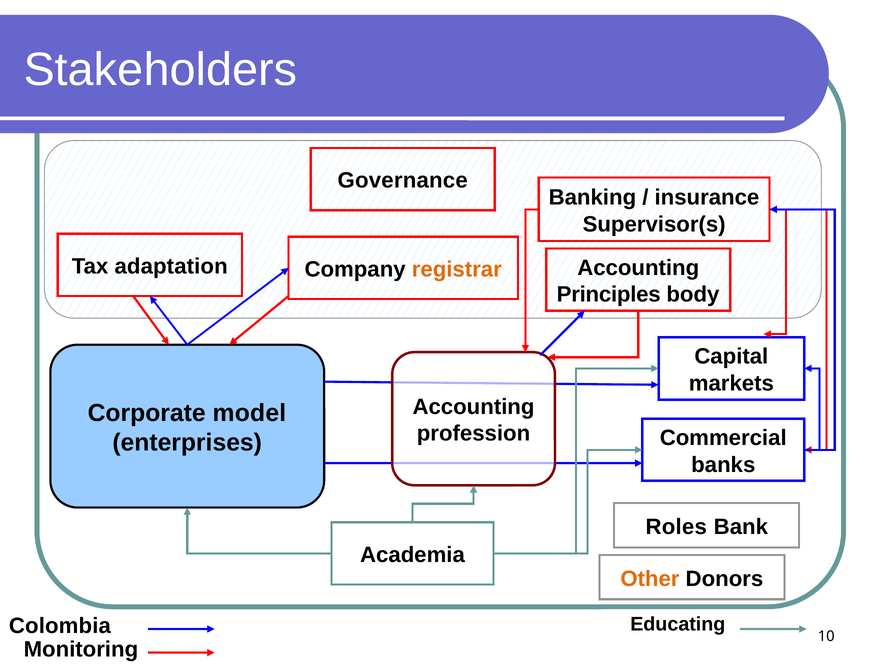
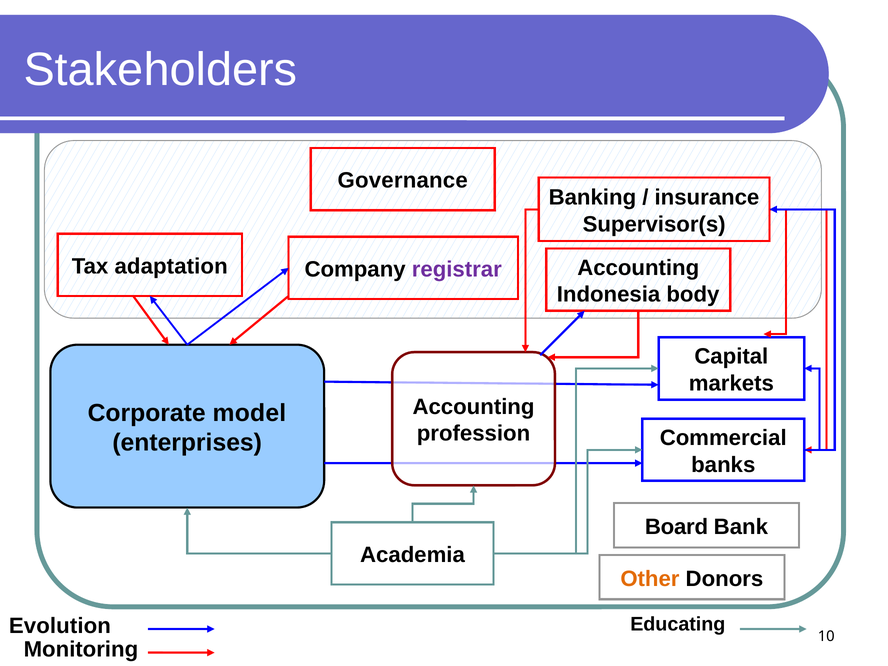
registrar colour: orange -> purple
Principles: Principles -> Indonesia
Roles: Roles -> Board
Colombia: Colombia -> Evolution
